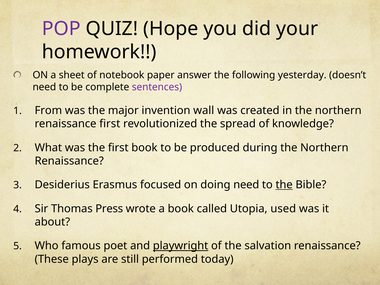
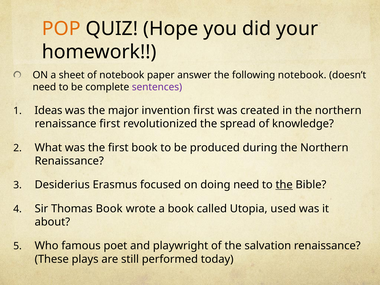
POP colour: purple -> orange
following yesterday: yesterday -> notebook
From: From -> Ideas
invention wall: wall -> first
Thomas Press: Press -> Book
playwright underline: present -> none
